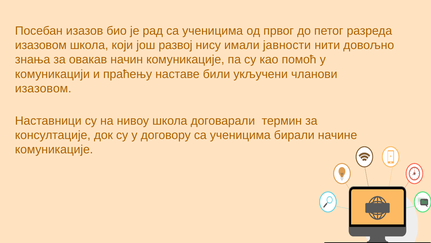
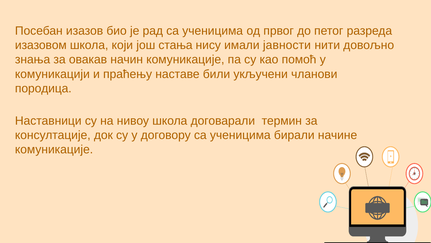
развој: развој -> стања
изазовом at (43, 88): изазовом -> породица
